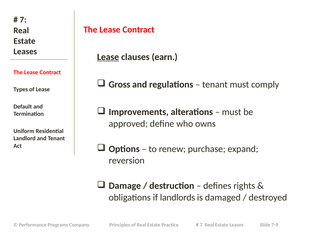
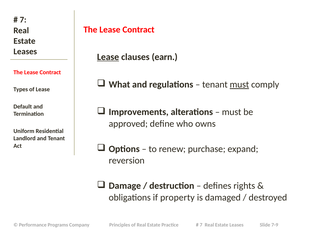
Gross: Gross -> What
must at (239, 85) underline: none -> present
landlords: landlords -> property
